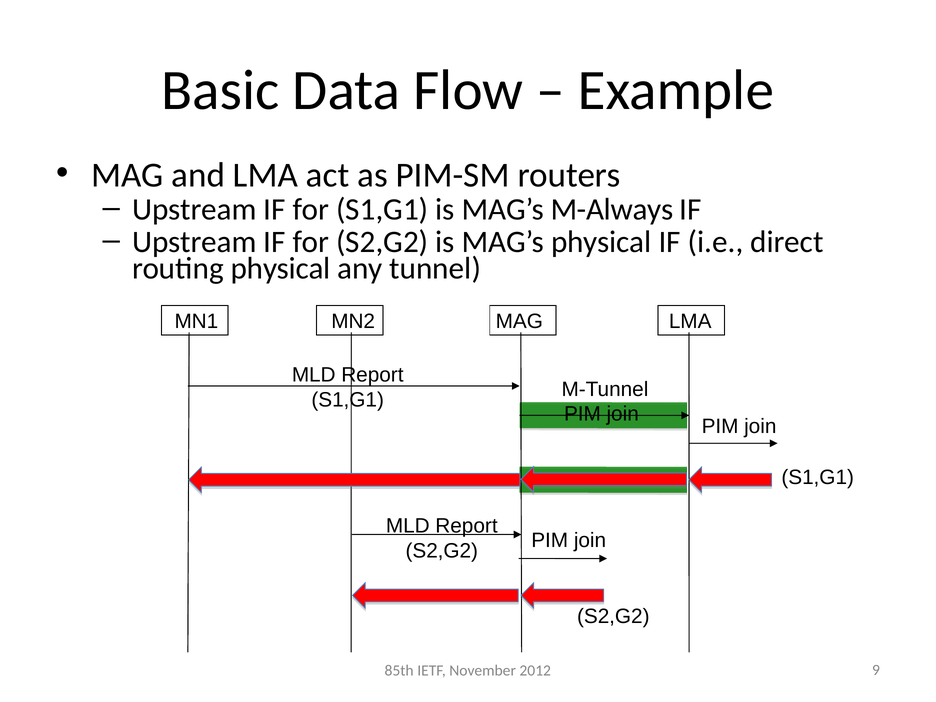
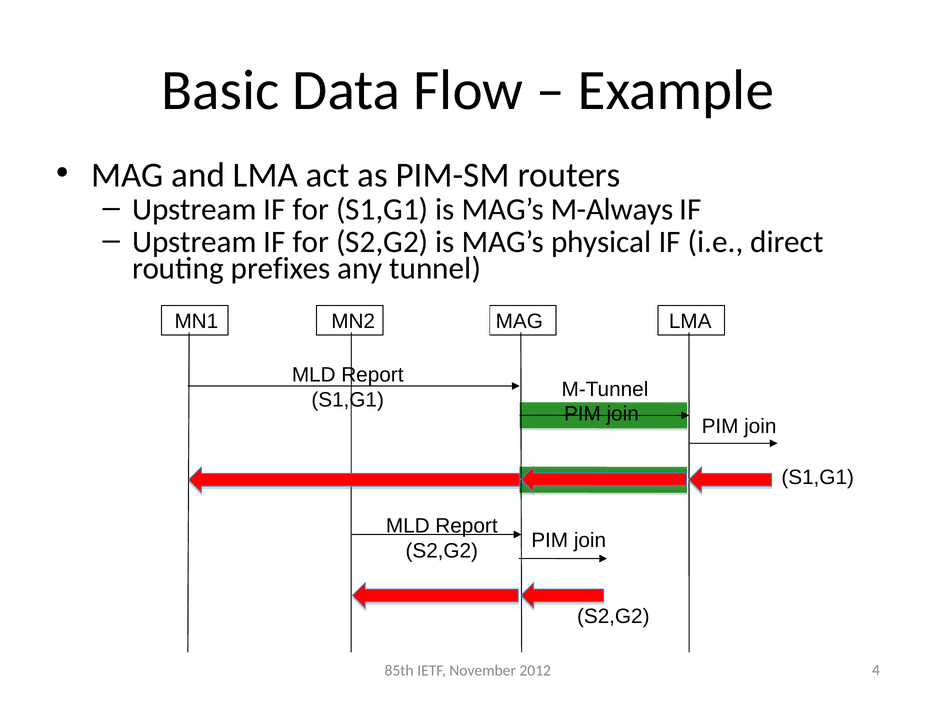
routing physical: physical -> prefixes
9: 9 -> 4
